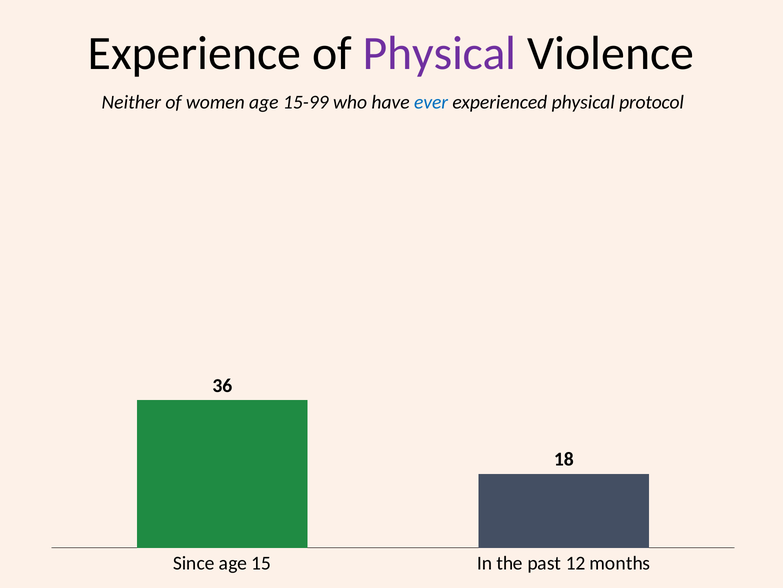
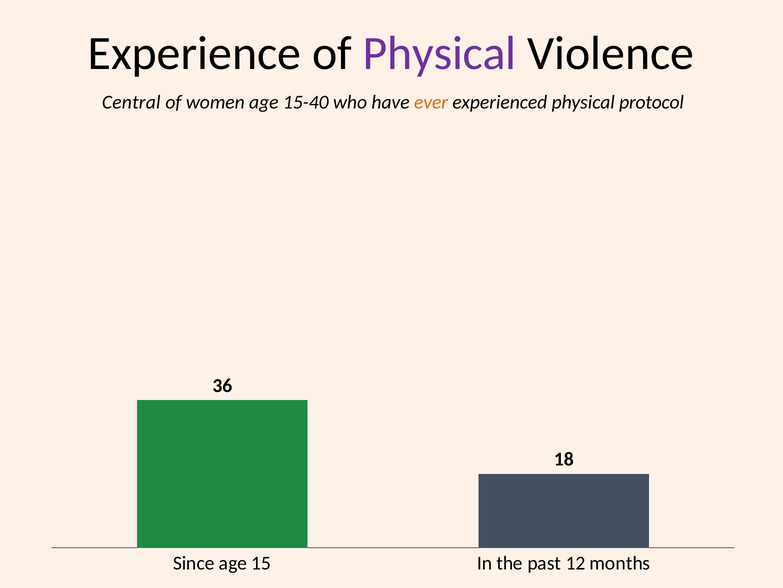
Neither: Neither -> Central
15-99: 15-99 -> 15-40
ever colour: blue -> orange
